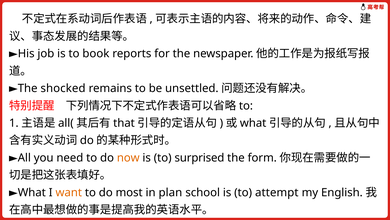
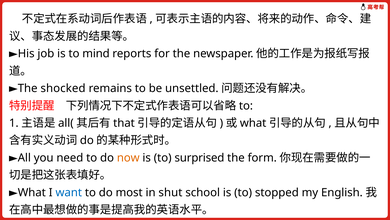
book: book -> mind
want colour: orange -> blue
plan: plan -> shut
attempt: attempt -> stopped
